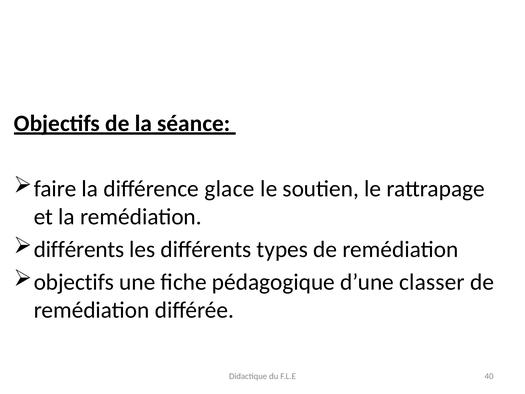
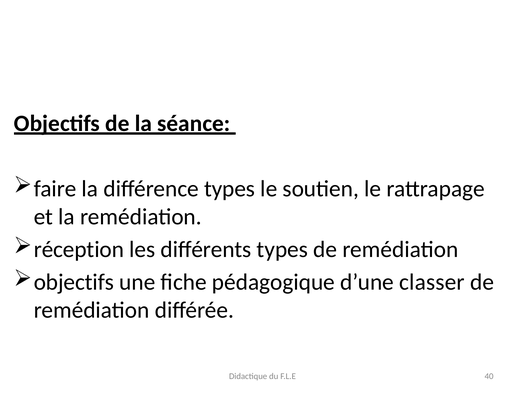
différence glace: glace -> types
différents at (79, 249): différents -> réception
